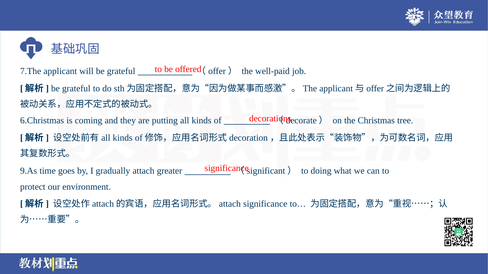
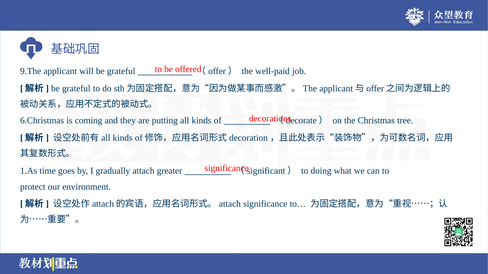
7.The: 7.The -> 9.The
9.As: 9.As -> 1.As
